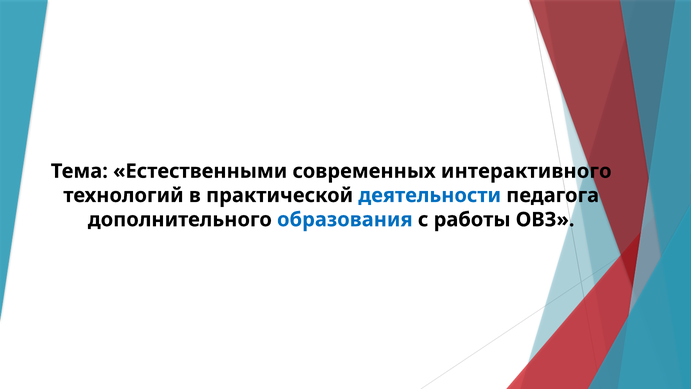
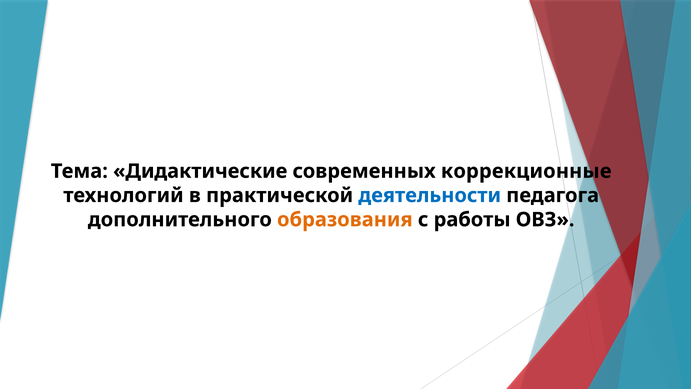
Естественными: Естественными -> Дидактические
интерактивного: интерактивного -> коррекционные
образования colour: blue -> orange
